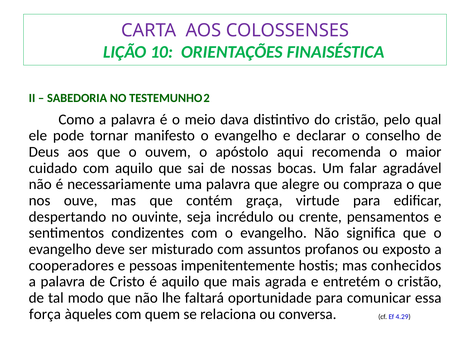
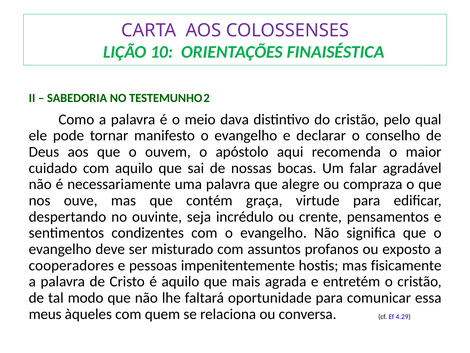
conhecidos: conhecidos -> fisicamente
força: força -> meus
